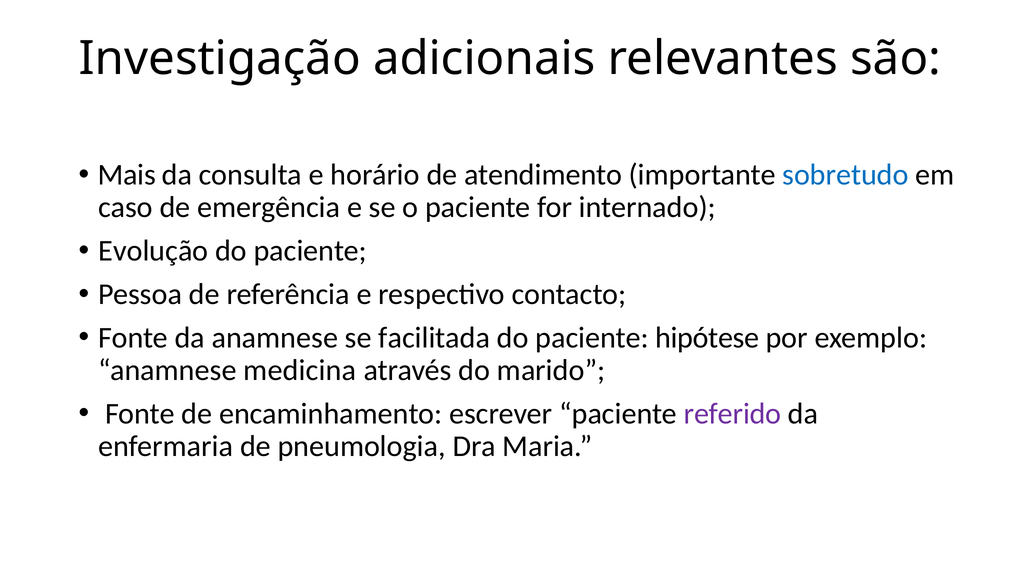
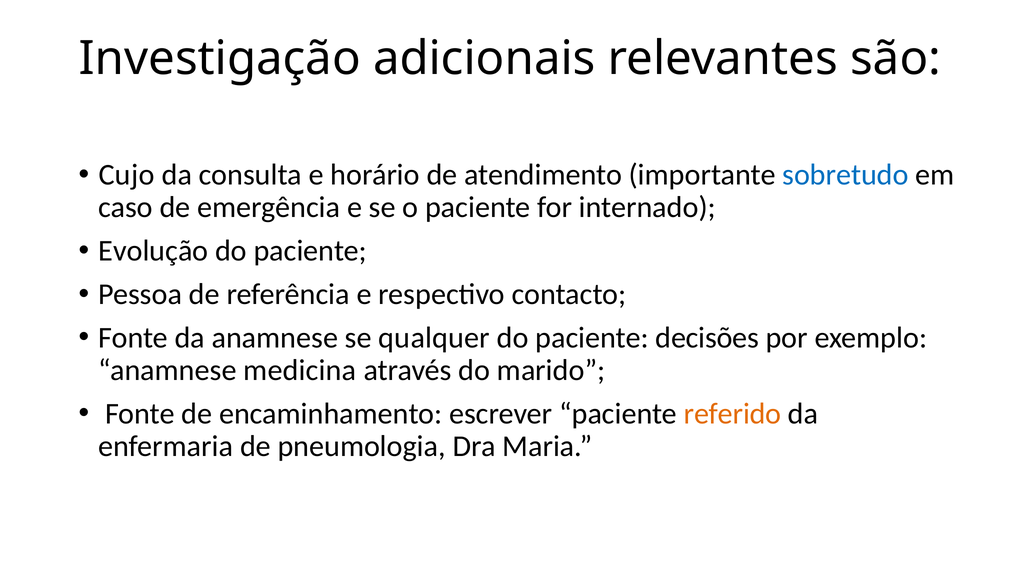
Mais: Mais -> Cujo
facilitada: facilitada -> qualquer
hipótese: hipótese -> decisões
referido colour: purple -> orange
